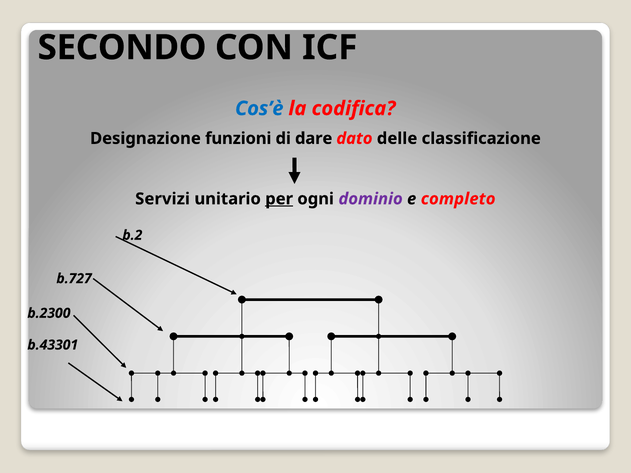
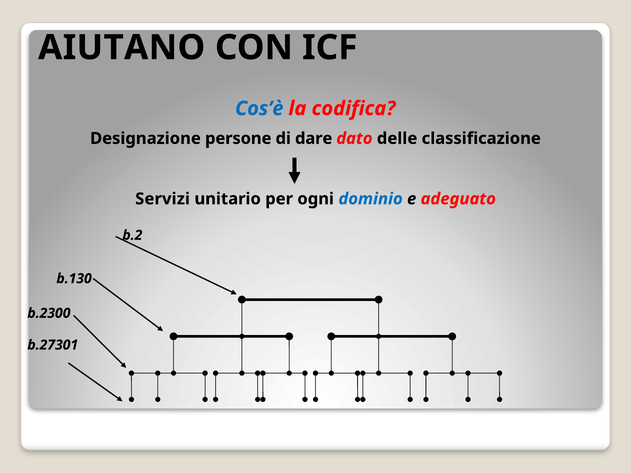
SECONDO: SECONDO -> AIUTANO
funzioni: funzioni -> persone
per underline: present -> none
dominio colour: purple -> blue
completo: completo -> adeguato
b.727: b.727 -> b.130
b.43301: b.43301 -> b.27301
